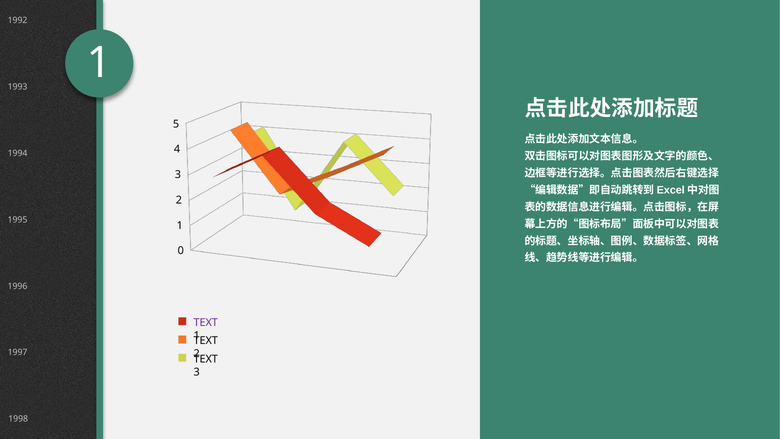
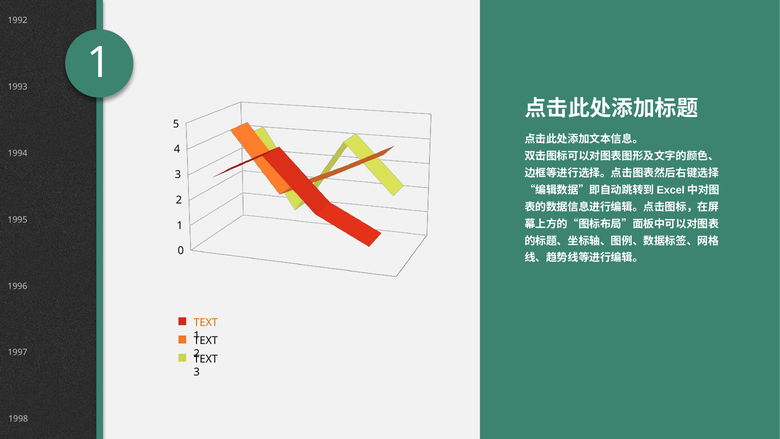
TEXT at (206, 322) colour: purple -> orange
